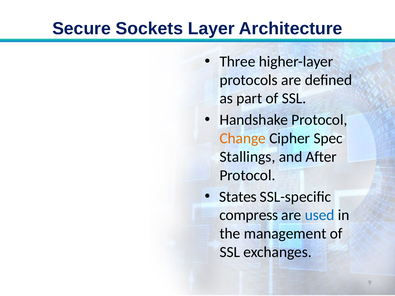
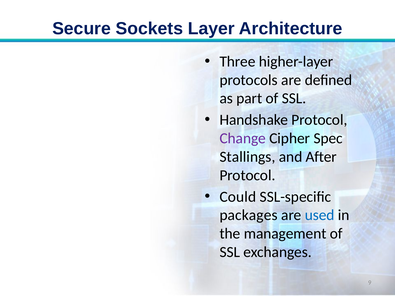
Change colour: orange -> purple
States: States -> Could
compress: compress -> packages
